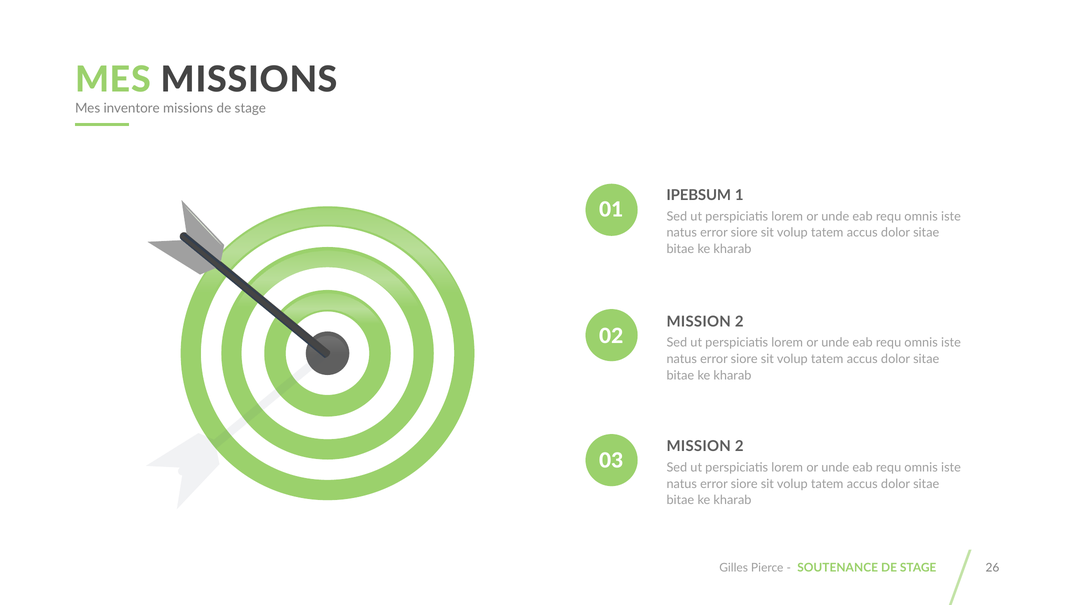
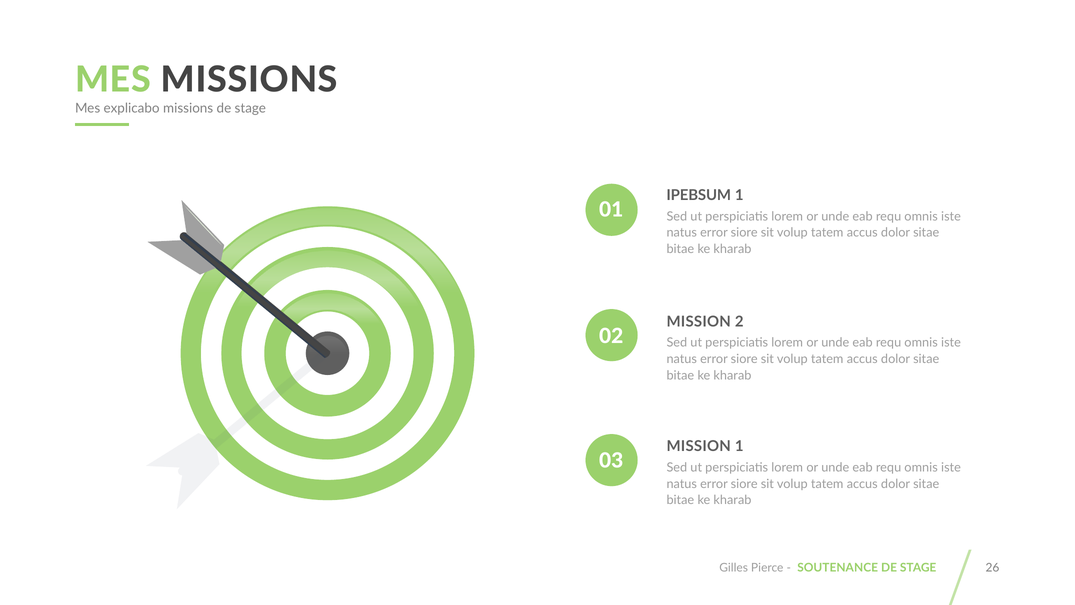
inventore: inventore -> explicabo
2 at (739, 446): 2 -> 1
